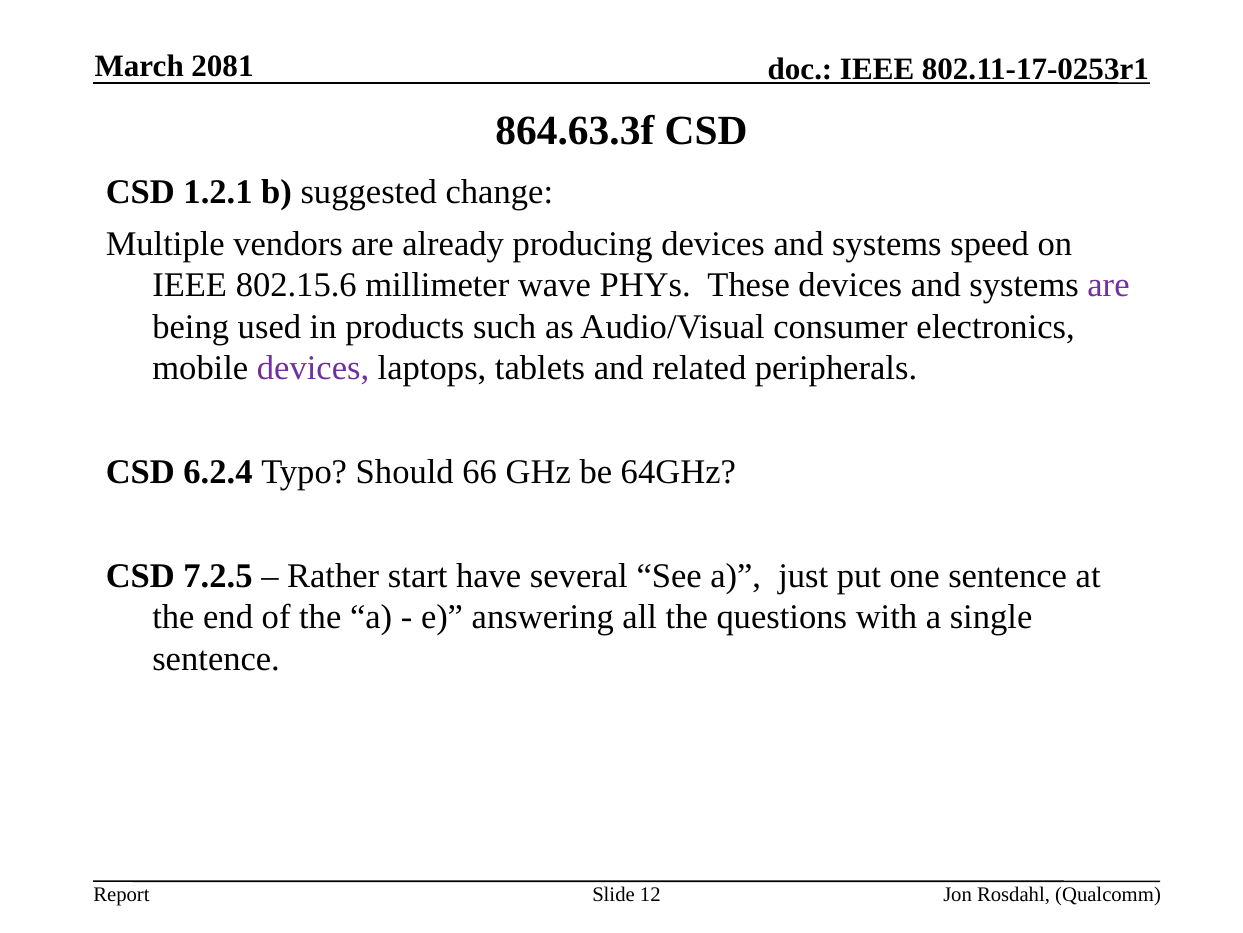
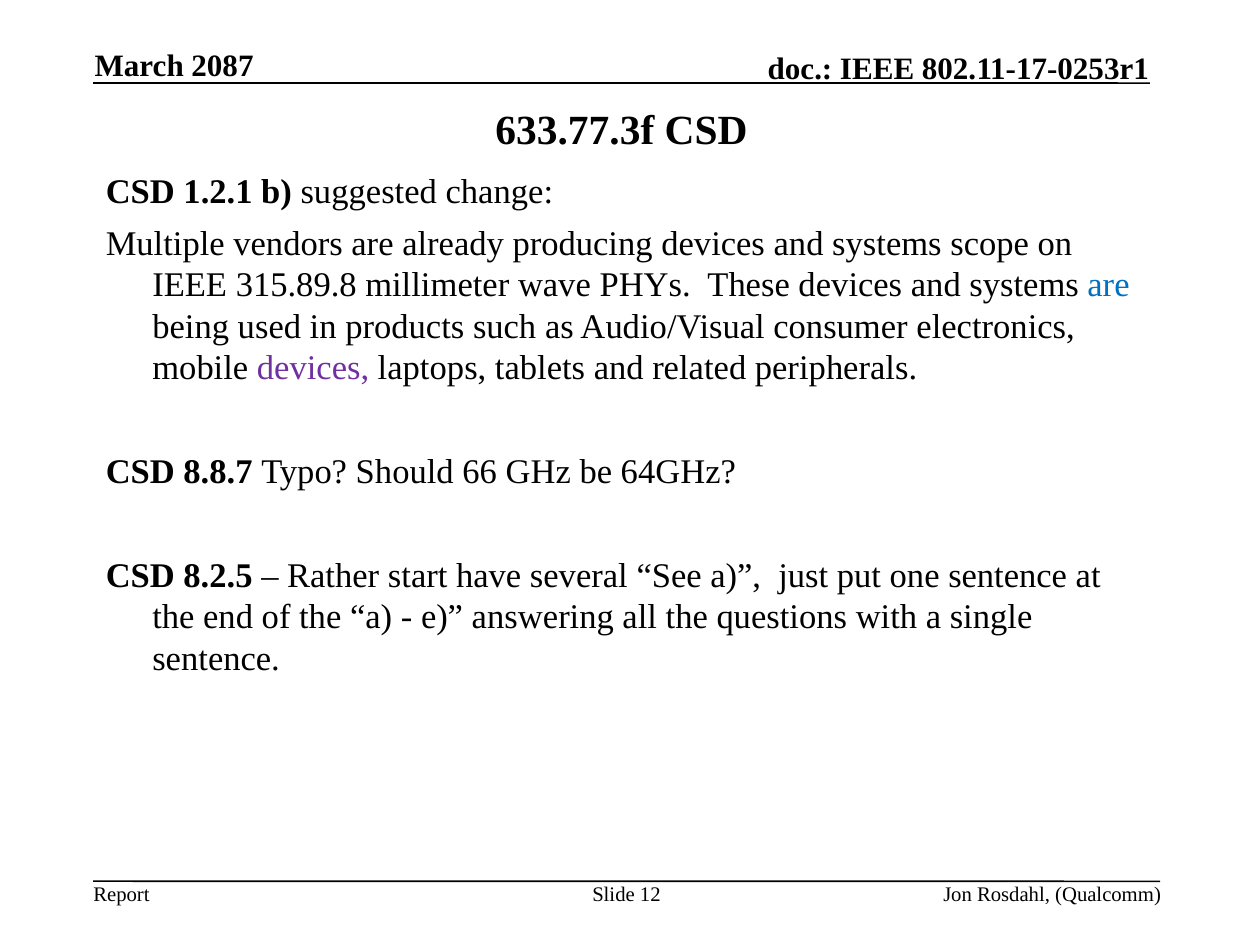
2081: 2081 -> 2087
864.63.3f: 864.63.3f -> 633.77.3f
speed: speed -> scope
802.15.6: 802.15.6 -> 315.89.8
are at (1108, 285) colour: purple -> blue
6.2.4: 6.2.4 -> 8.8.7
7.2.5: 7.2.5 -> 8.2.5
